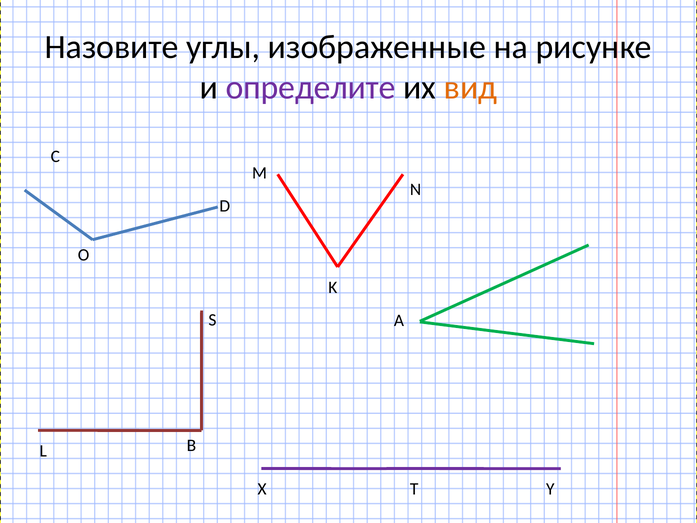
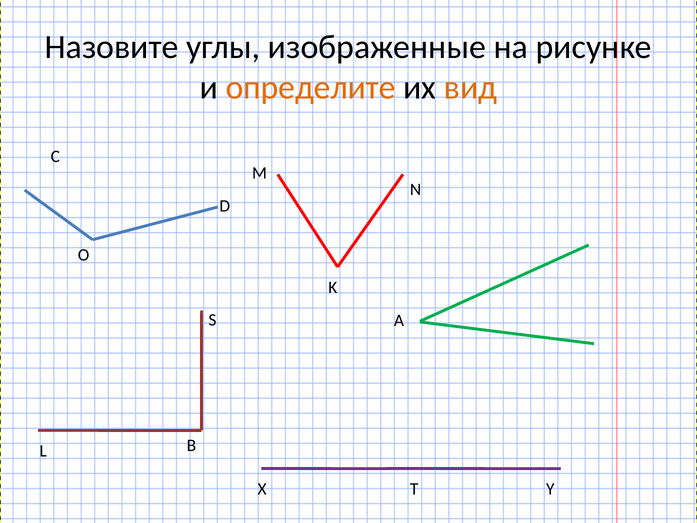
определите colour: purple -> orange
